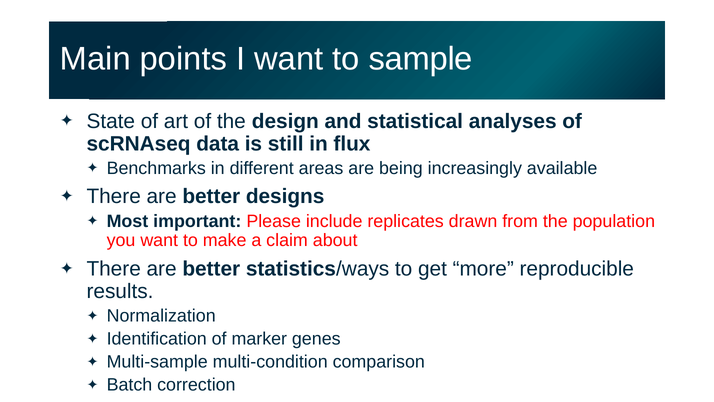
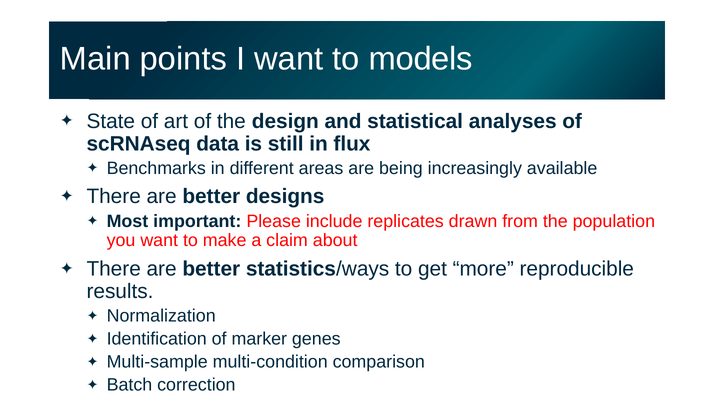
sample: sample -> models
